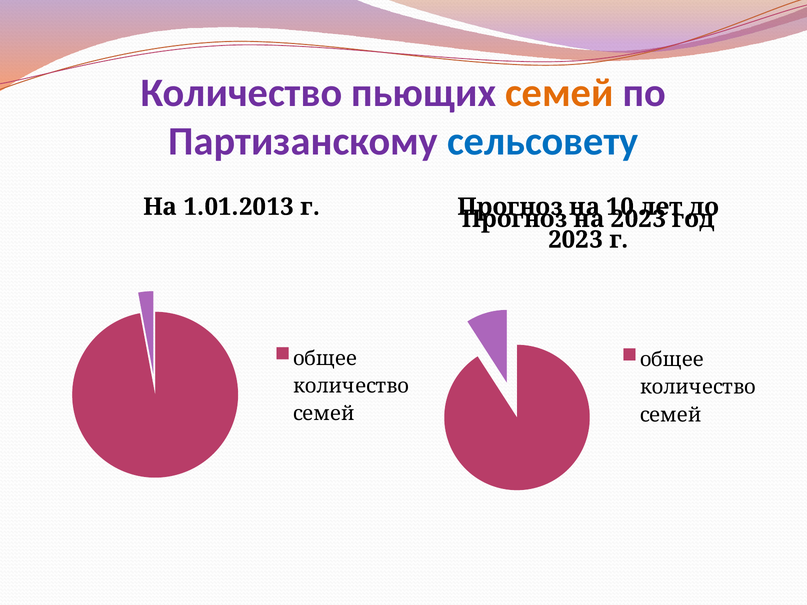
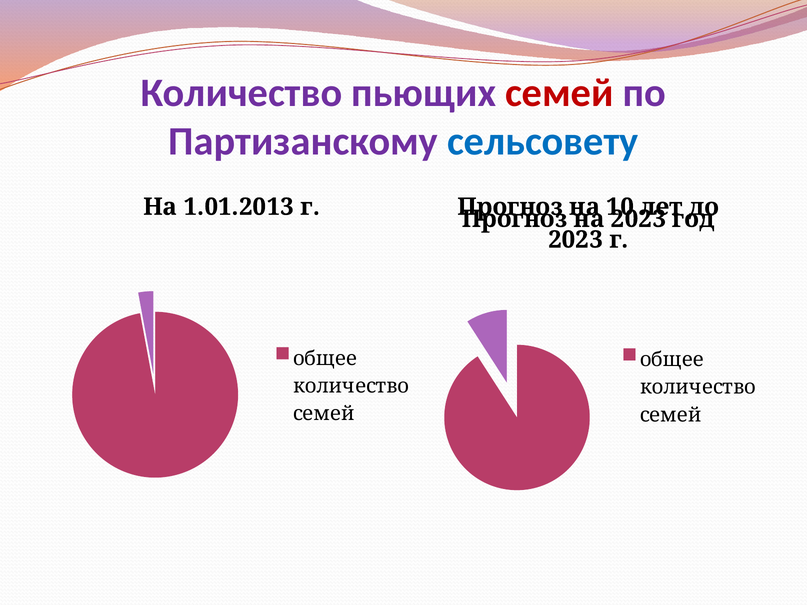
семей at (559, 93) colour: orange -> red
